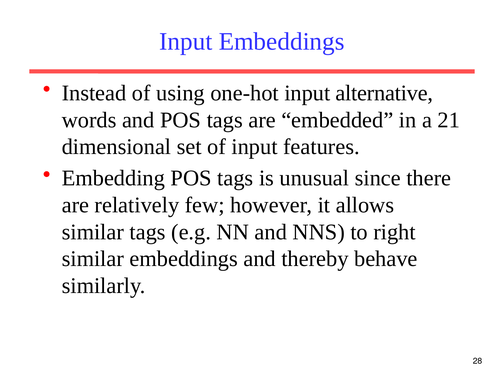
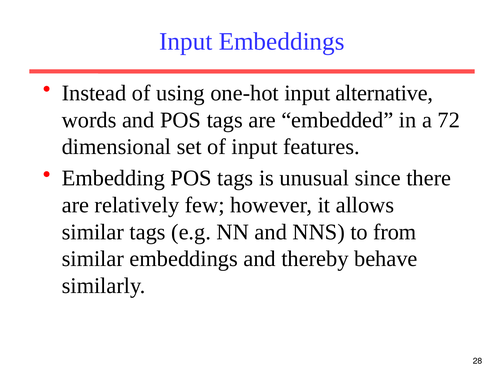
21: 21 -> 72
right: right -> from
